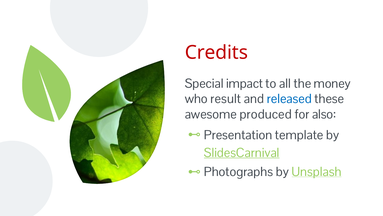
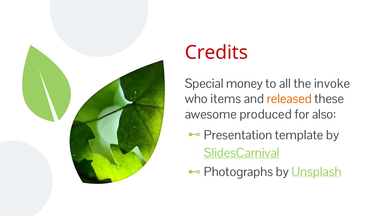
impact: impact -> money
money: money -> invoke
result: result -> items
released colour: blue -> orange
